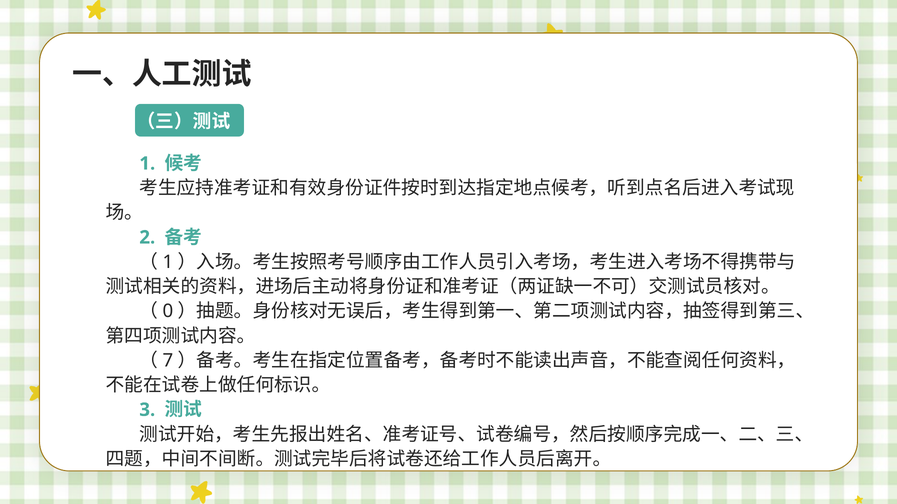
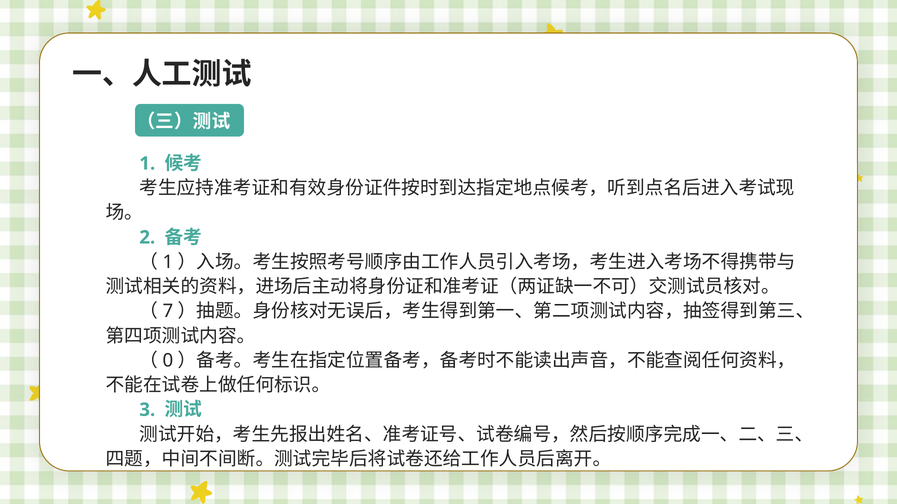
0: 0 -> 7
7: 7 -> 0
